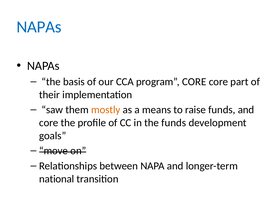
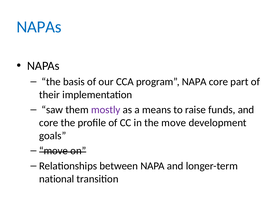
program CORE: CORE -> NAPA
mostly colour: orange -> purple
the funds: funds -> move
